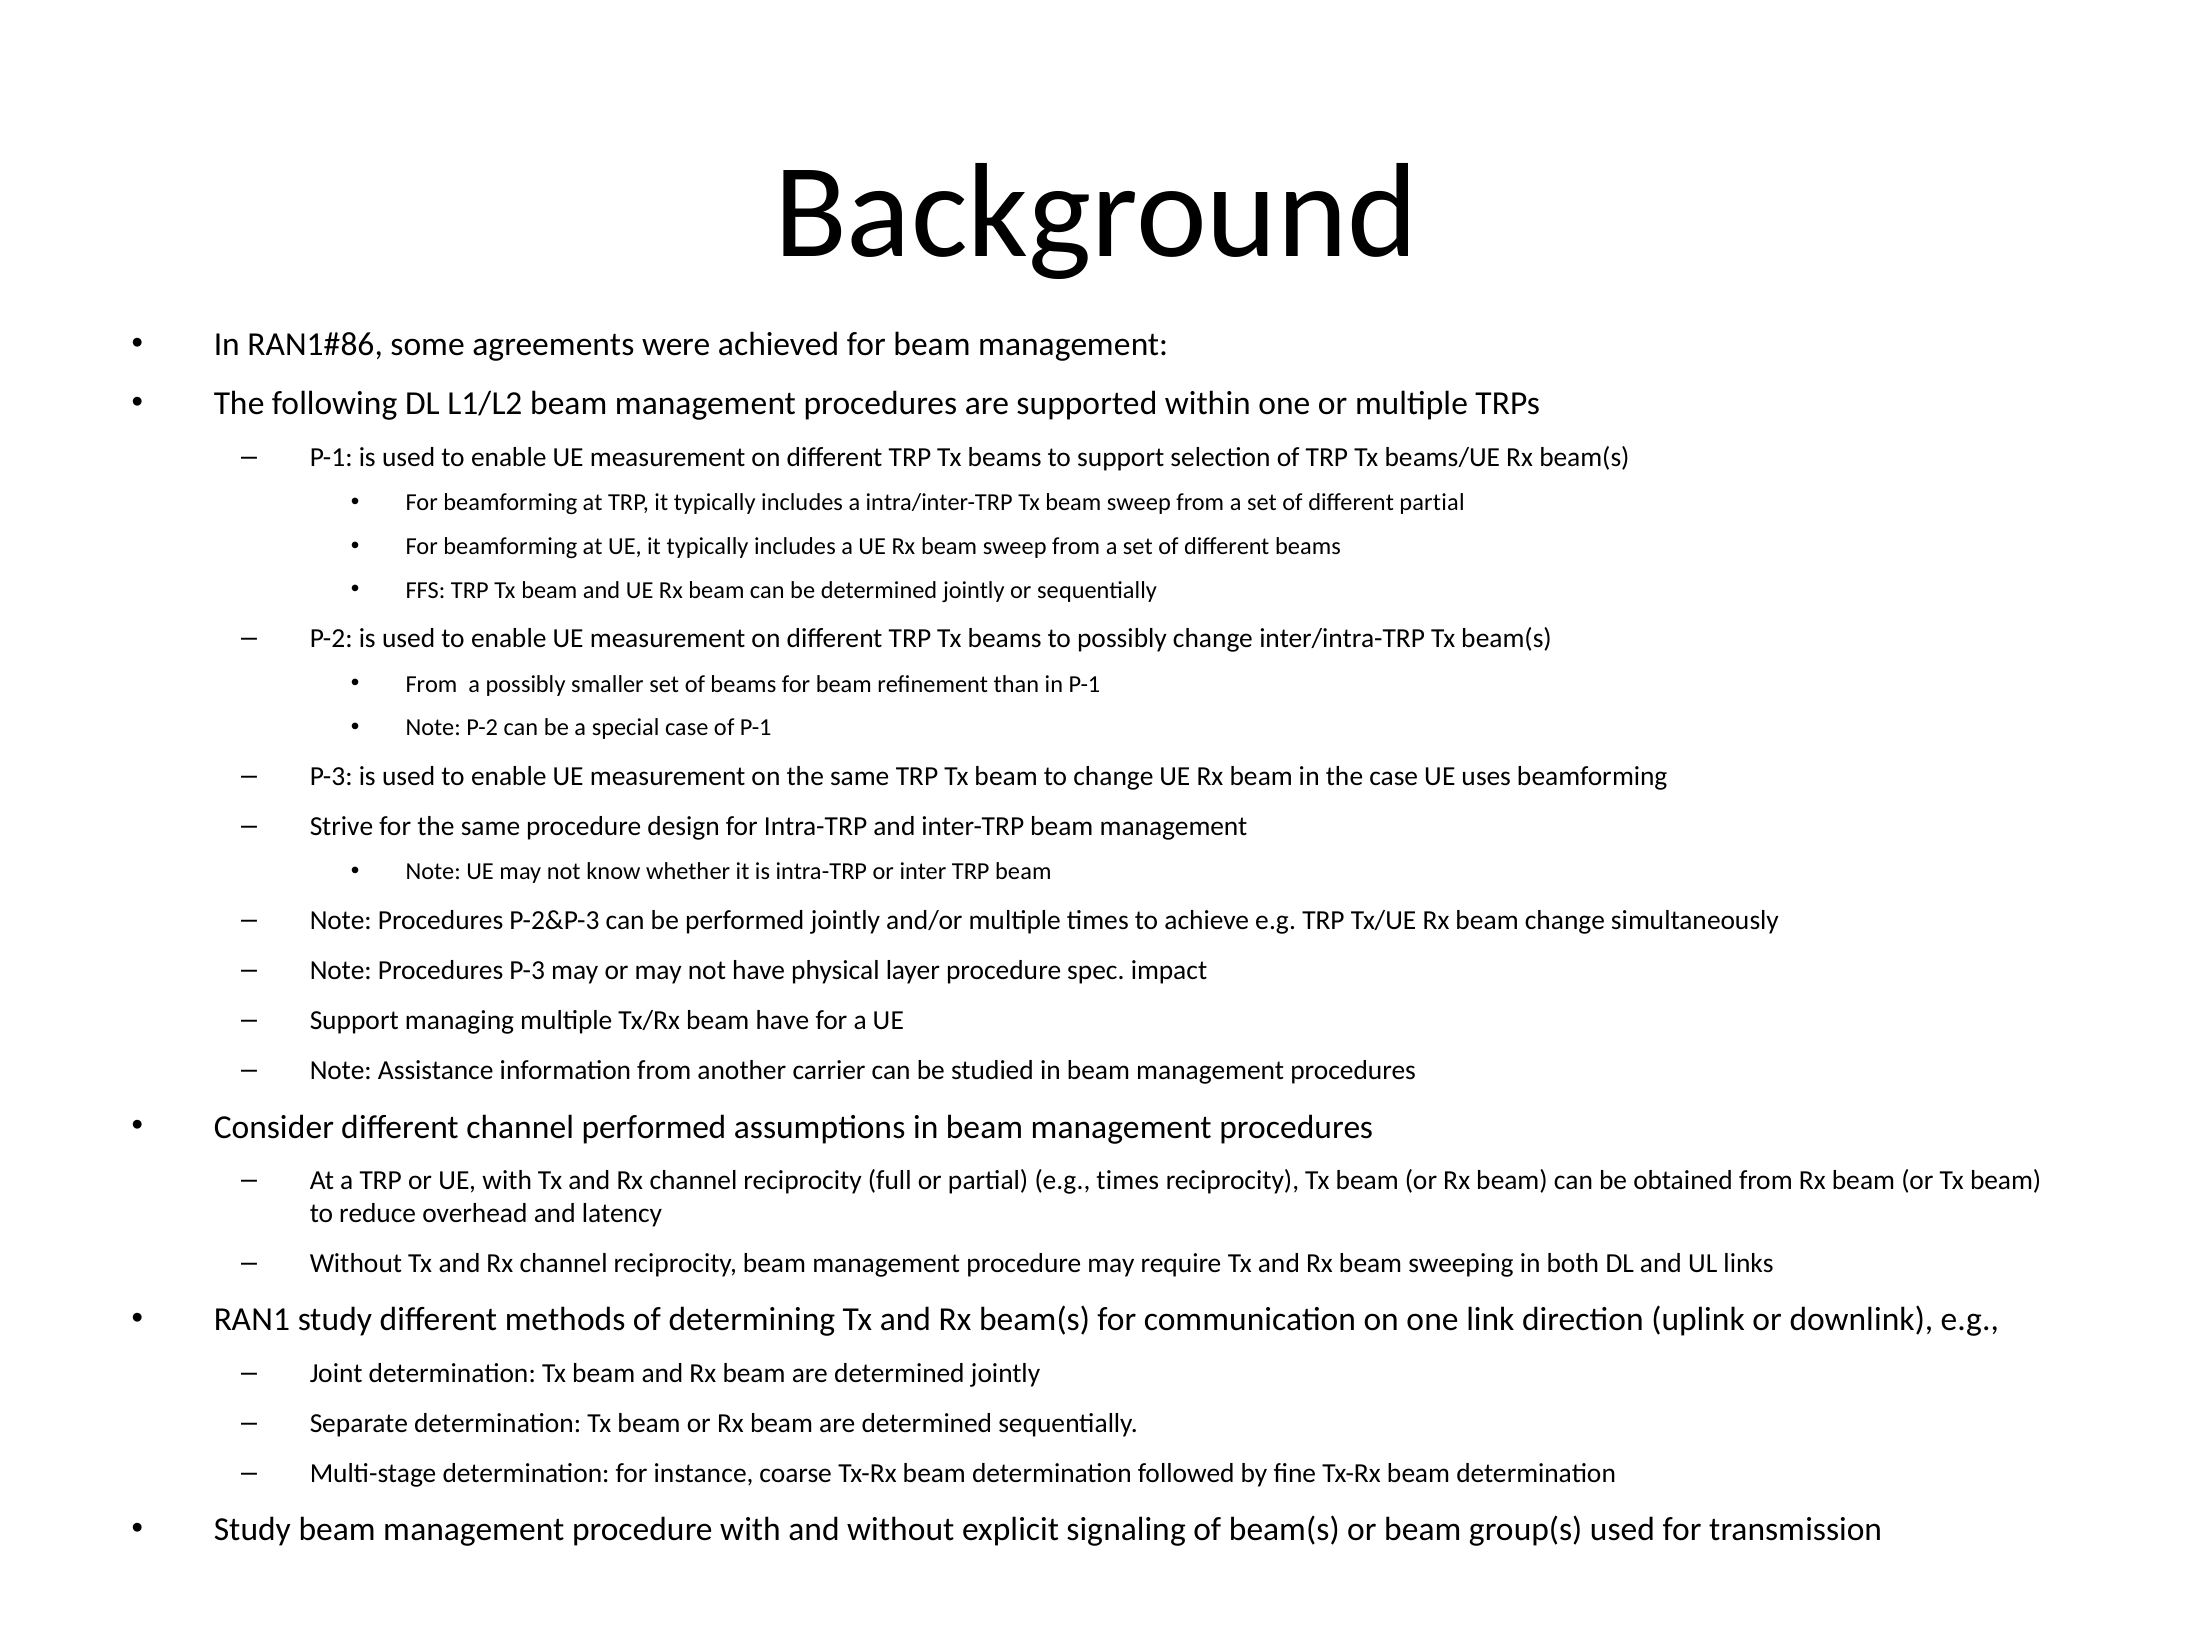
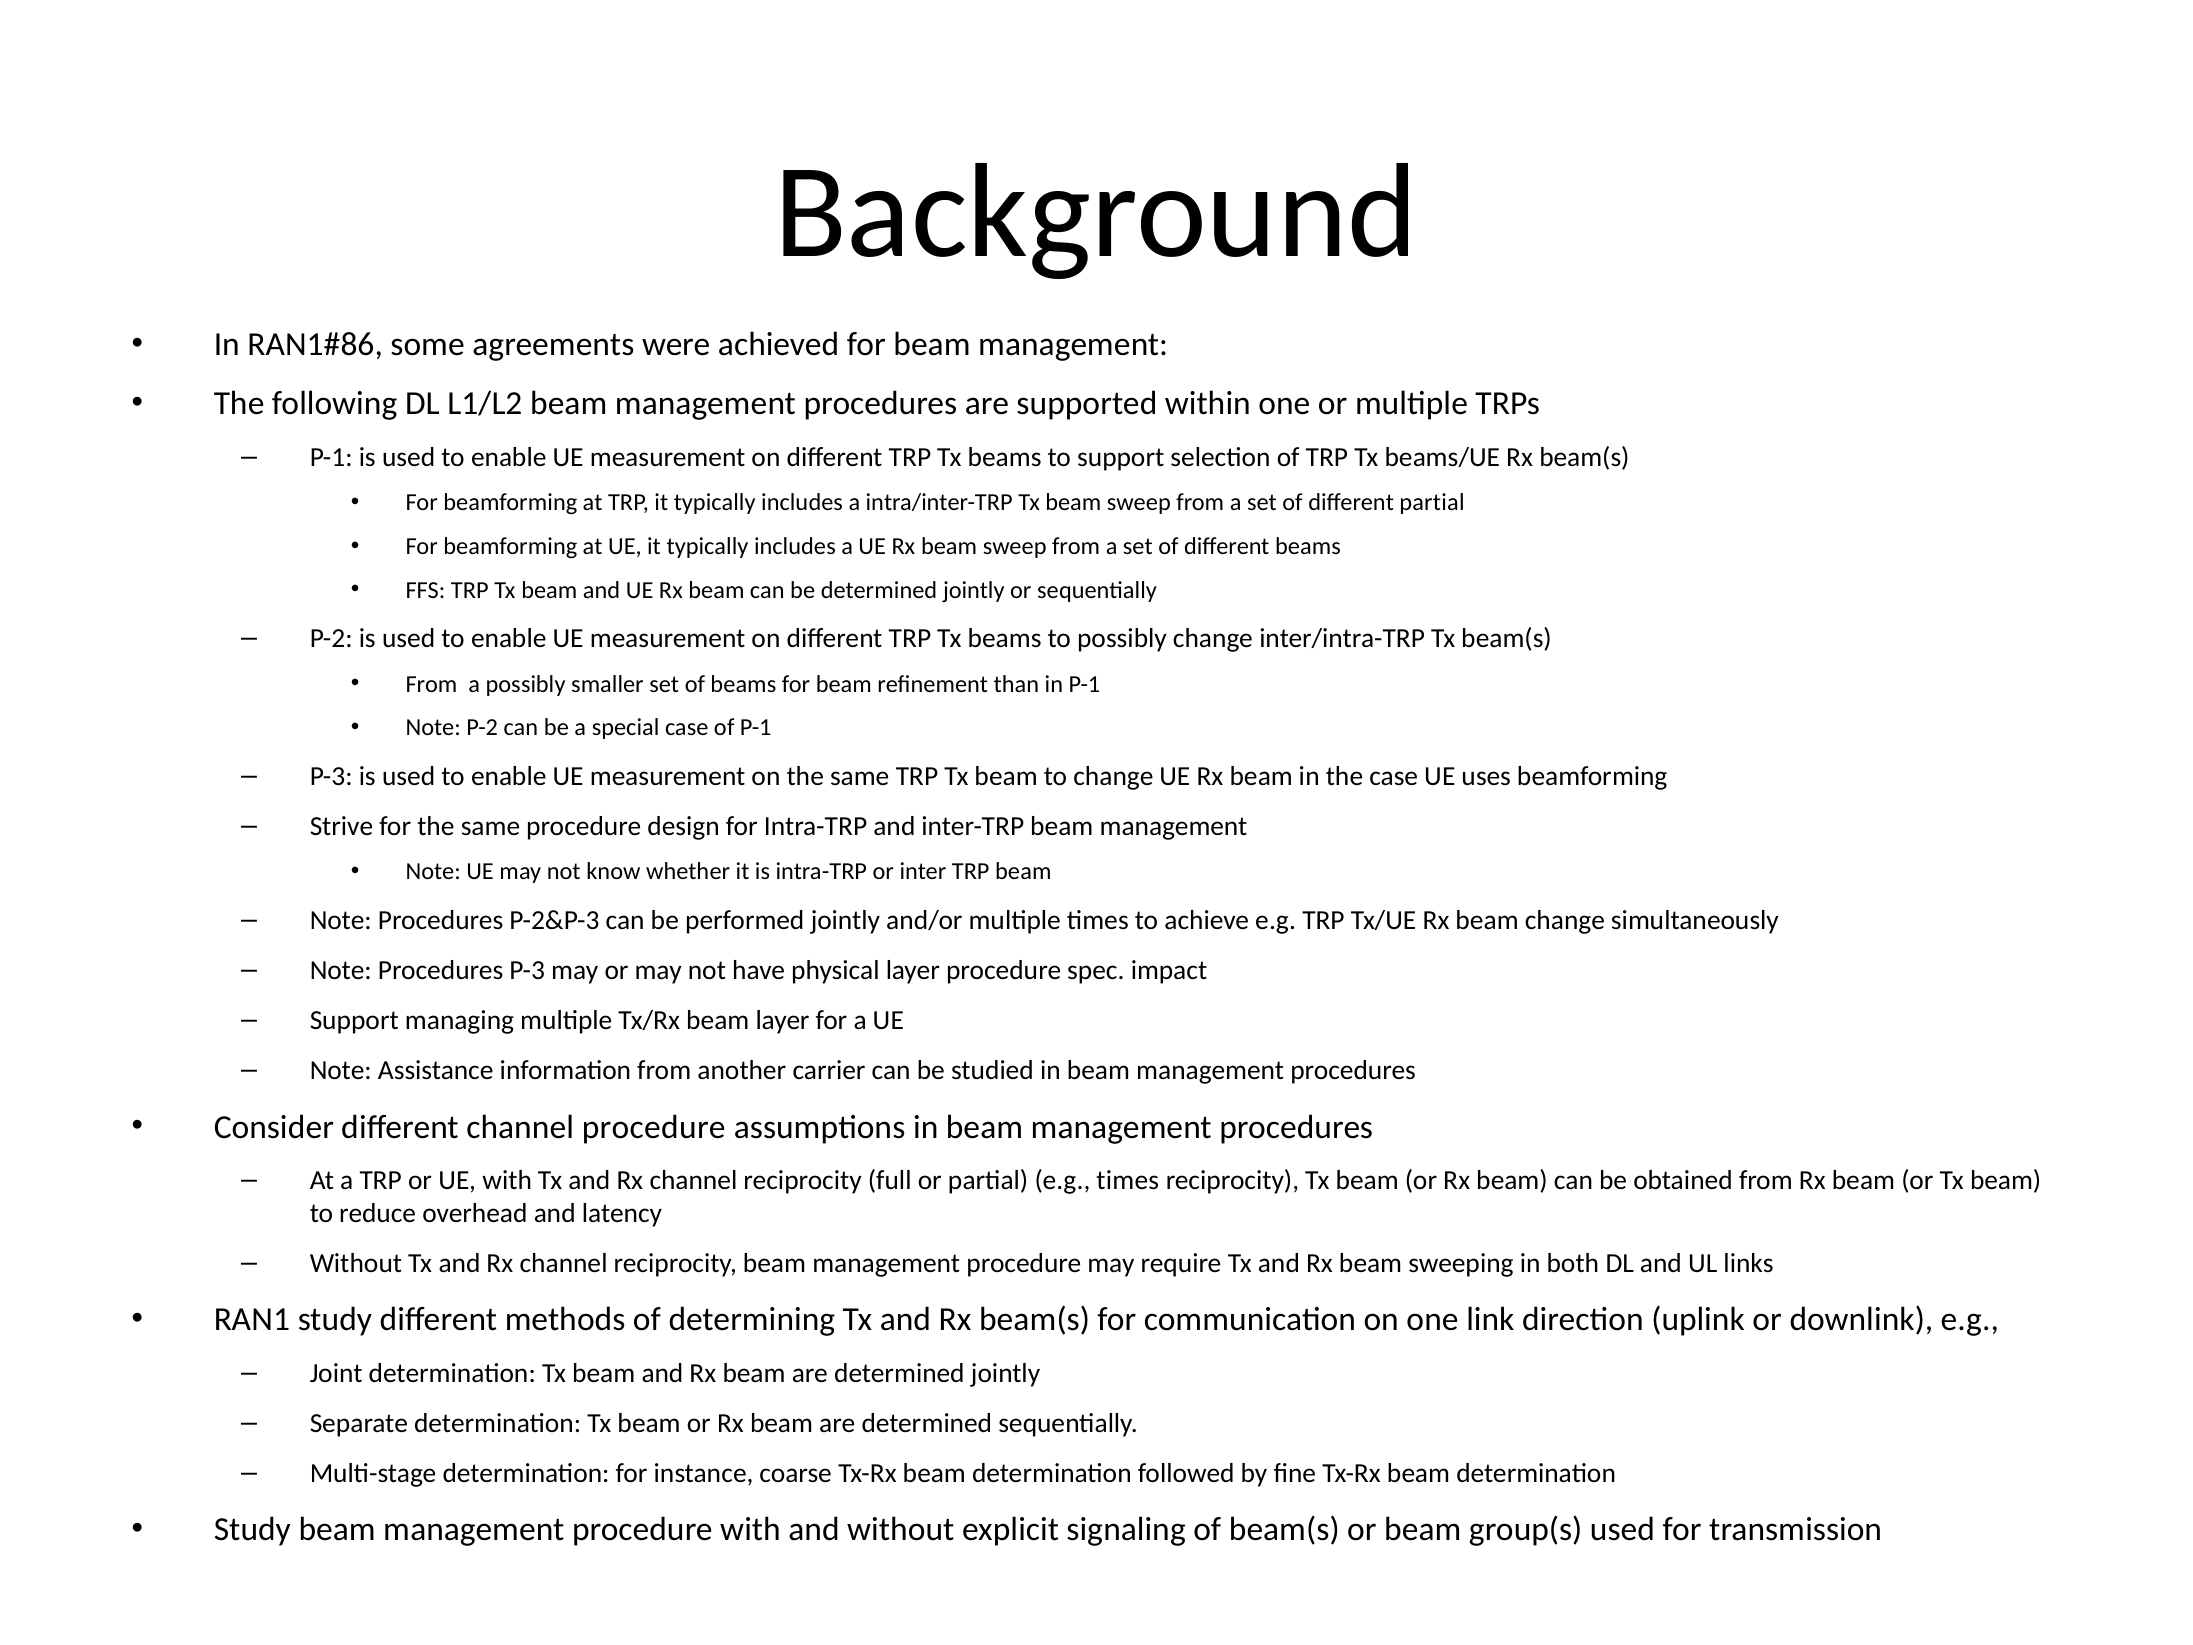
beam have: have -> layer
channel performed: performed -> procedure
